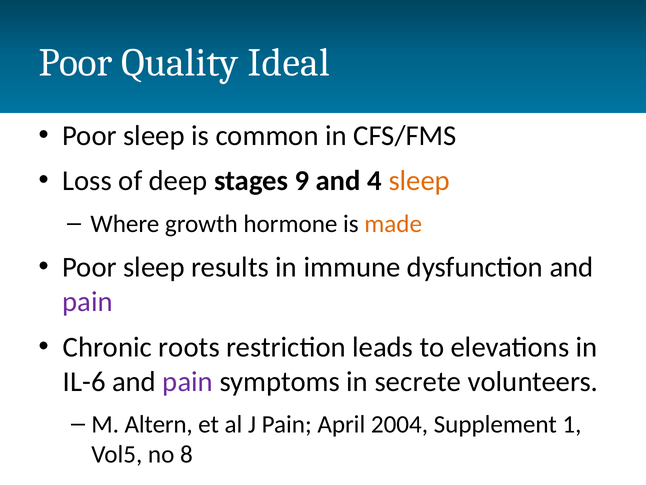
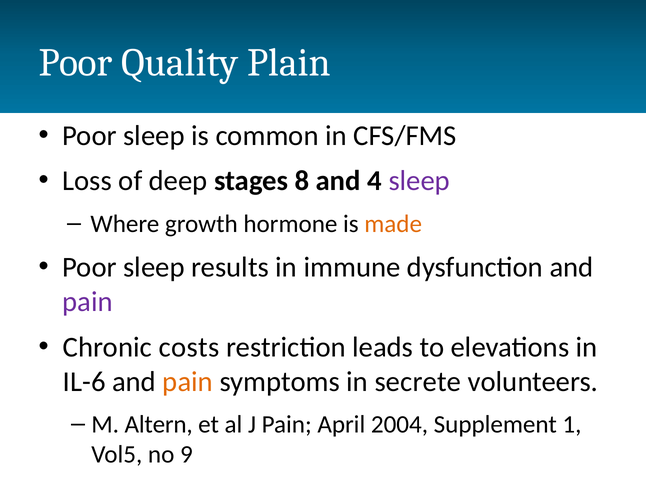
Ideal: Ideal -> Plain
9: 9 -> 8
sleep at (419, 181) colour: orange -> purple
roots: roots -> costs
pain at (188, 381) colour: purple -> orange
8: 8 -> 9
